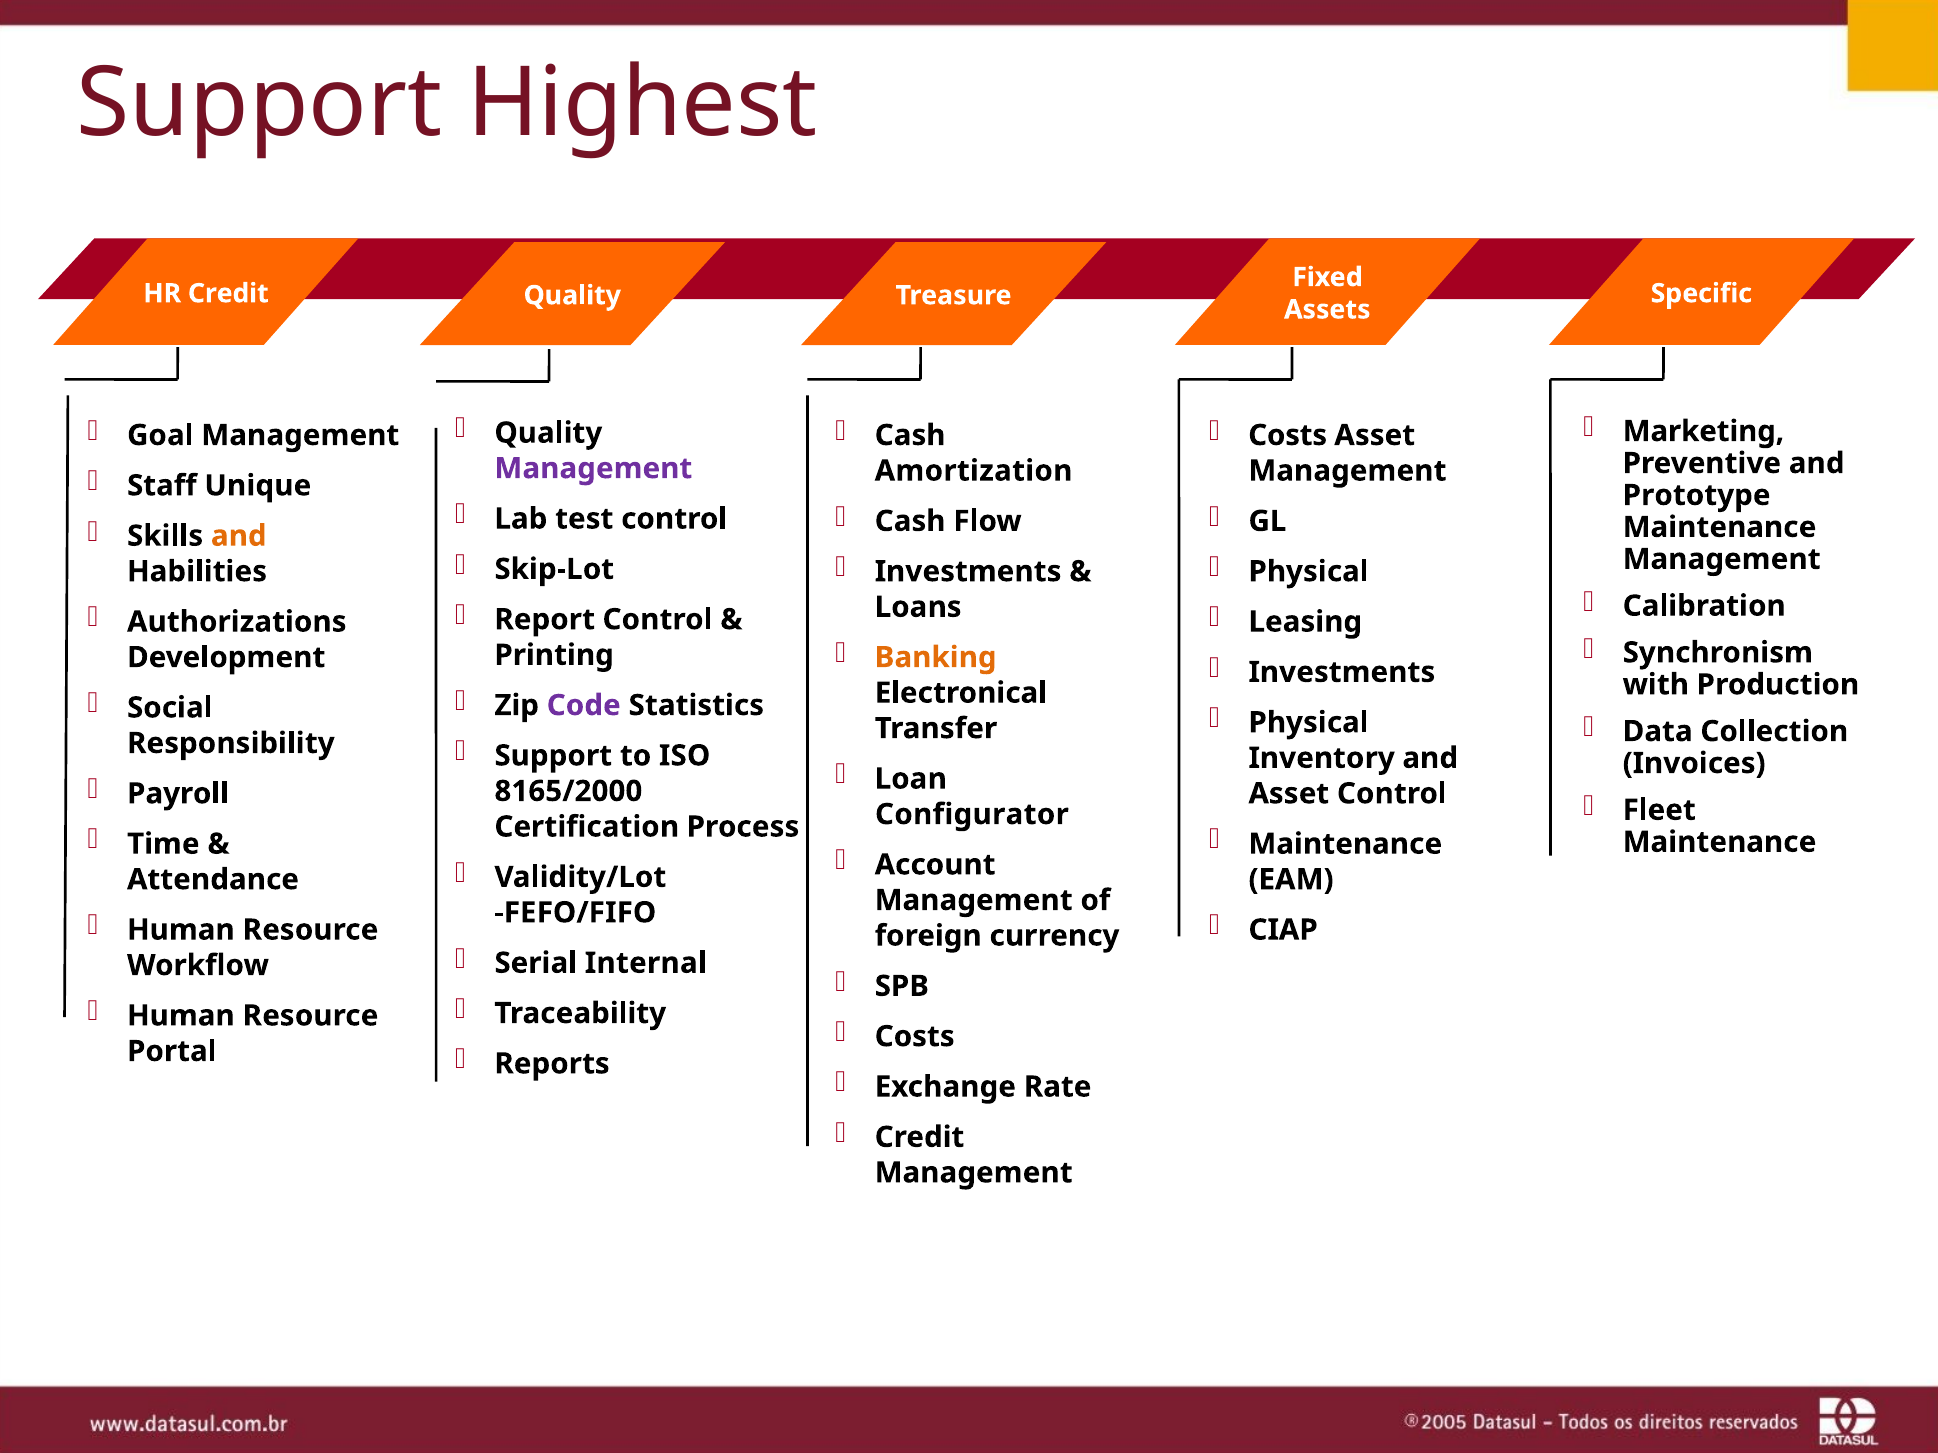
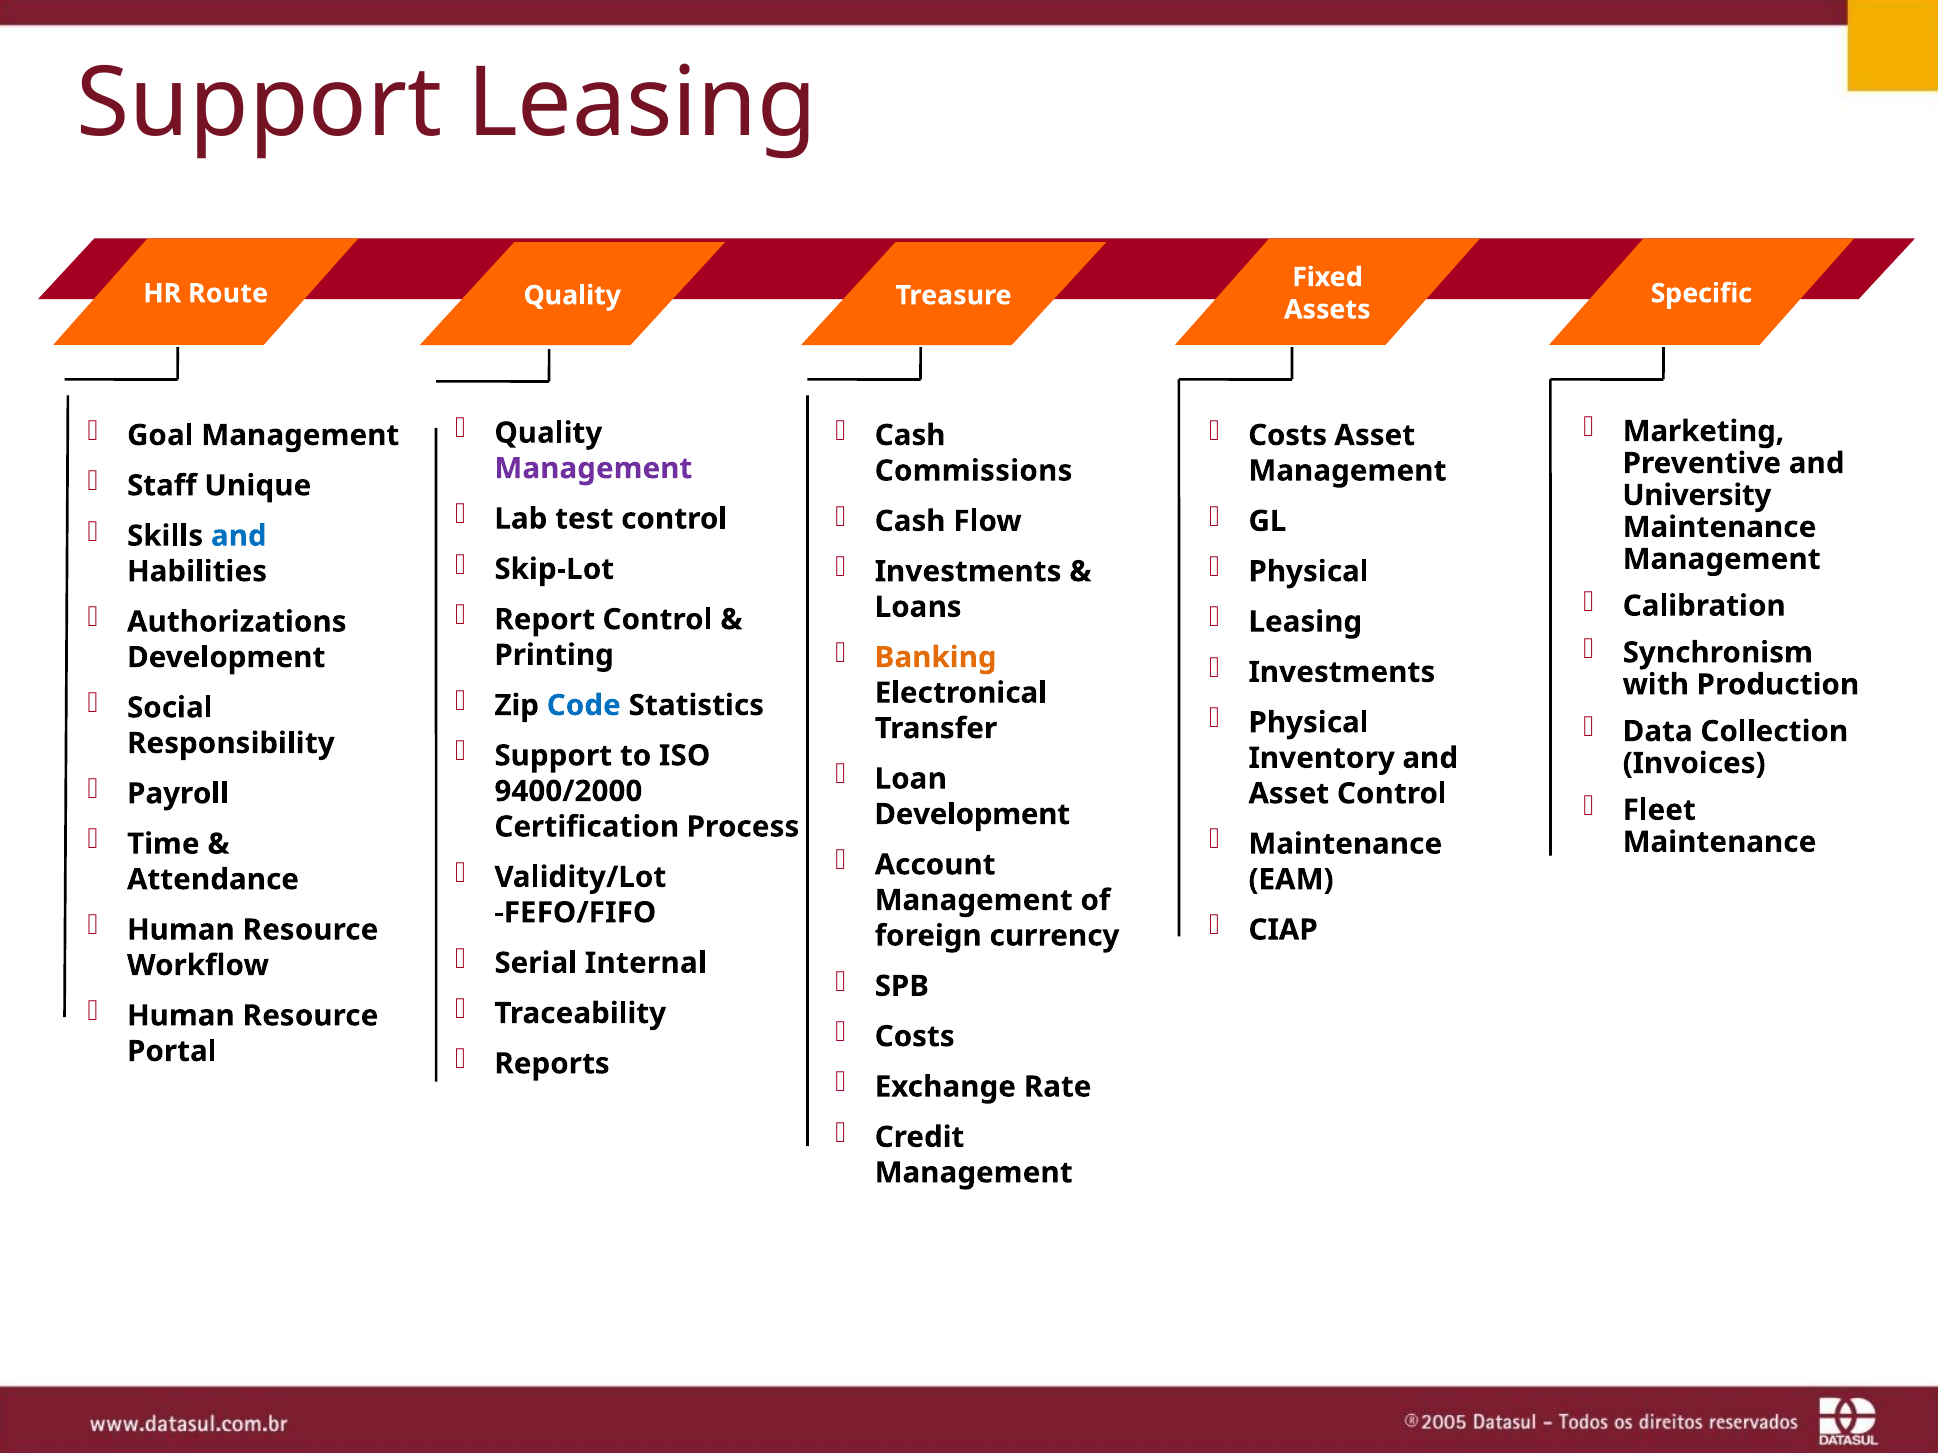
Support Highest: Highest -> Leasing
HR Credit: Credit -> Route
Amortization: Amortization -> Commissions
Prototype: Prototype -> University
and at (239, 536) colour: orange -> blue
Code colour: purple -> blue
8165/2000: 8165/2000 -> 9400/2000
Configurator at (972, 815): Configurator -> Development
